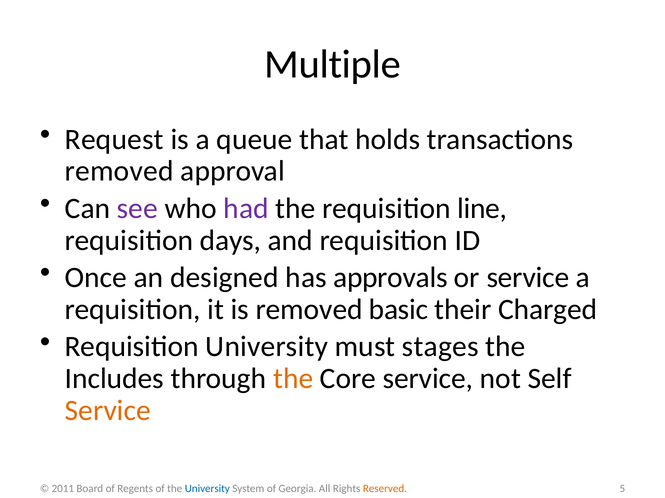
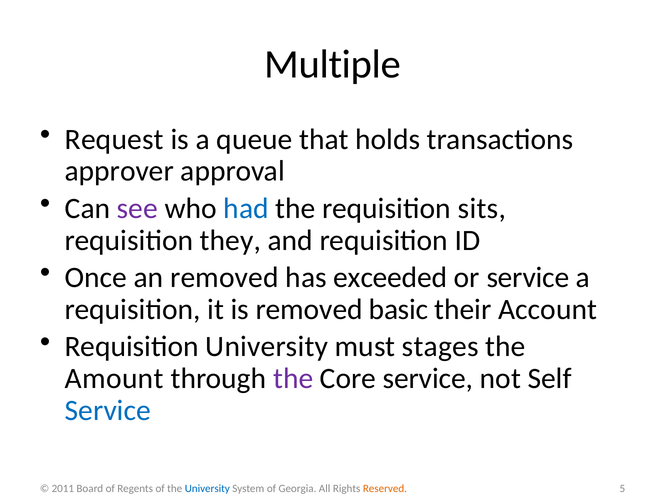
removed at (119, 171): removed -> approver
had colour: purple -> blue
line: line -> sits
days: days -> they
an designed: designed -> removed
approvals: approvals -> exceeded
Charged: Charged -> Account
Includes: Includes -> Amount
the at (293, 379) colour: orange -> purple
Service at (108, 411) colour: orange -> blue
